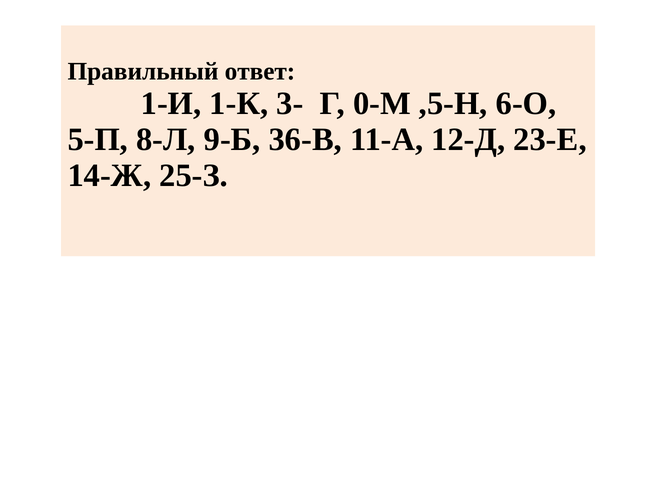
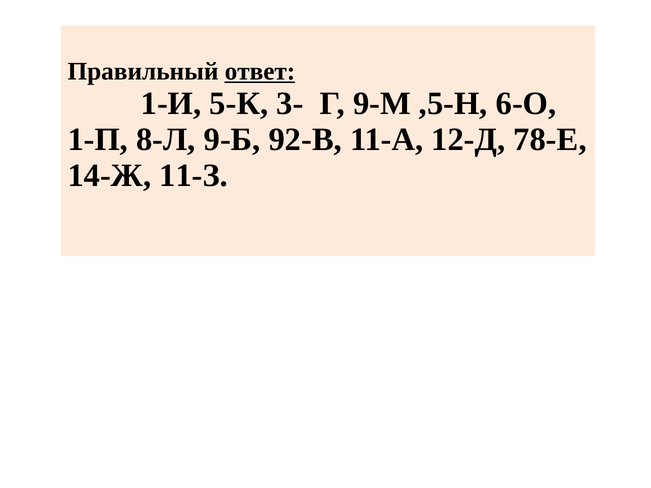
ответ underline: none -> present
1-К: 1-К -> 5-К
0-М: 0-М -> 9-М
5-П: 5-П -> 1-П
36-В: 36-В -> 92-В
23-Е: 23-Е -> 78-Е
25-З: 25-З -> 11-З
